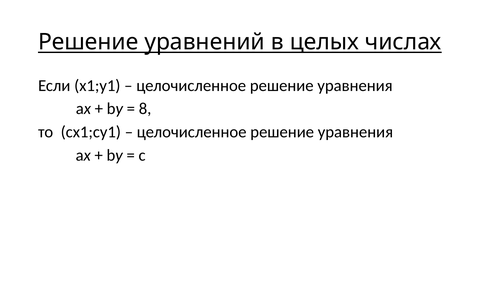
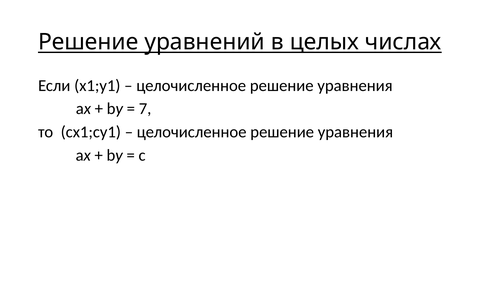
8: 8 -> 7
